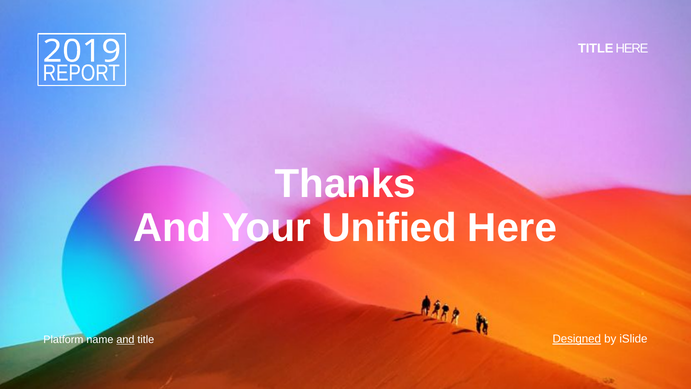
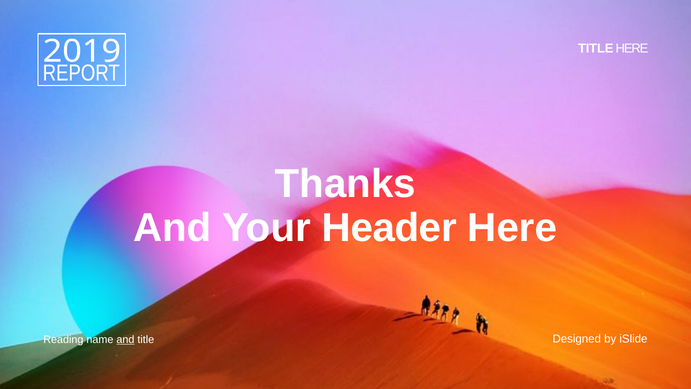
Unified: Unified -> Header
Designed underline: present -> none
Platform: Platform -> Reading
